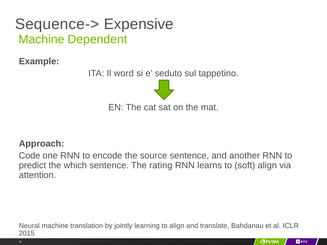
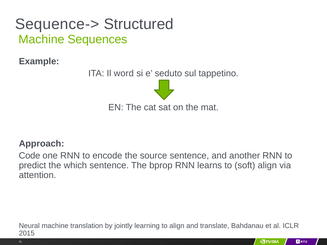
Expensive: Expensive -> Structured
Dependent: Dependent -> Sequences
rating: rating -> bprop
